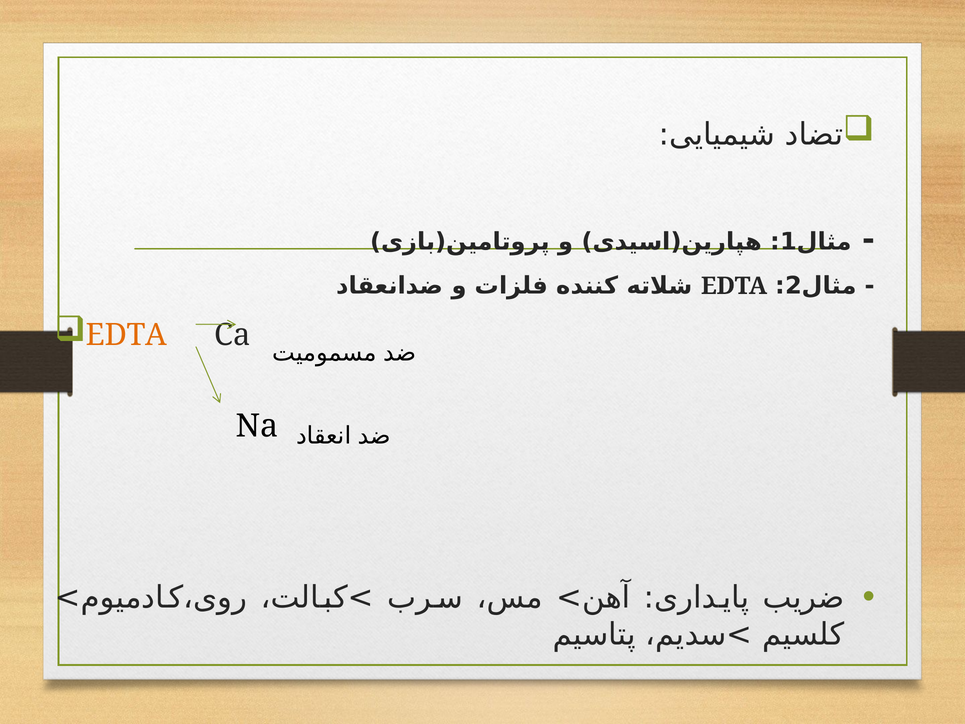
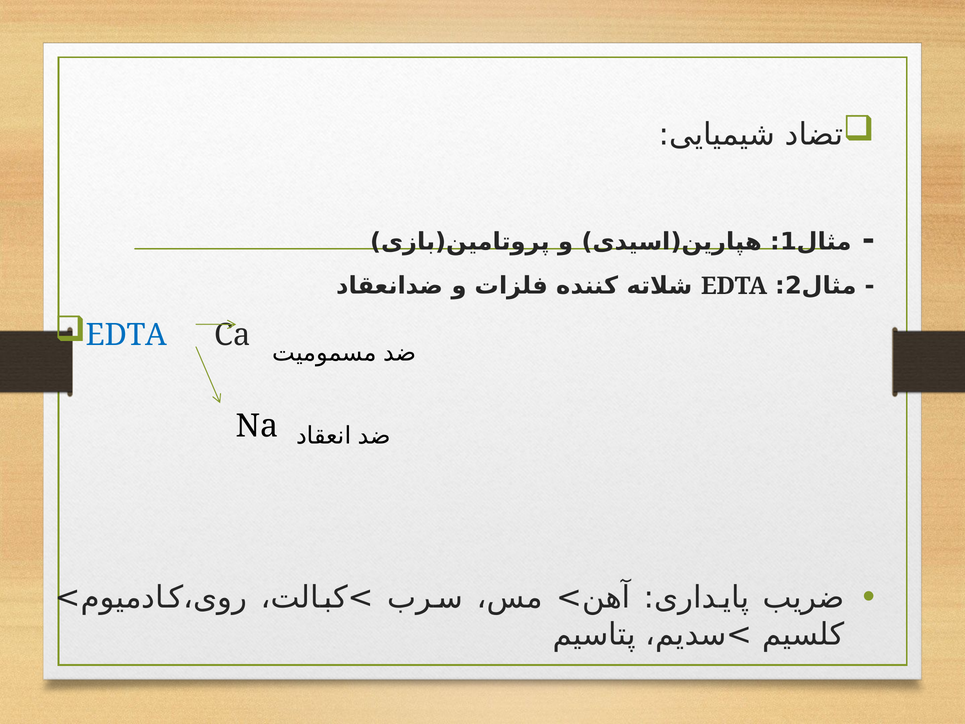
EDTA at (126, 335) colour: orange -> blue
